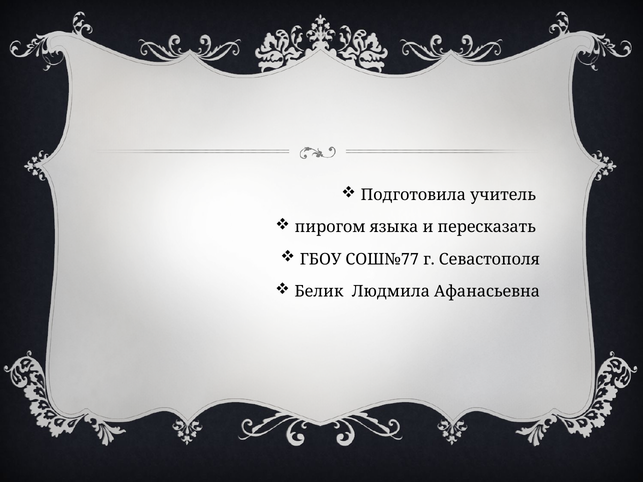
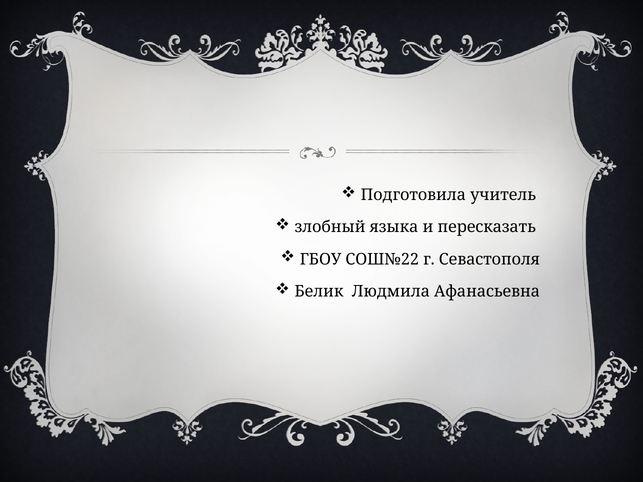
пирогом: пирогом -> злобный
СОШ№77: СОШ№77 -> СОШ№22
